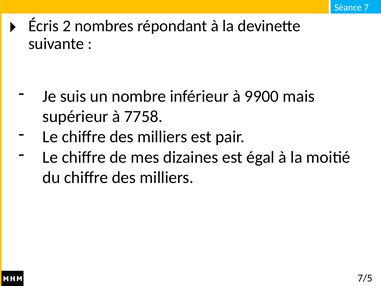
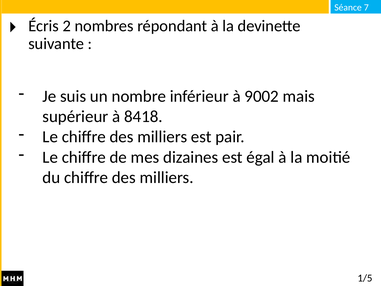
9900: 9900 -> 9002
7758: 7758 -> 8418
7/5: 7/5 -> 1/5
